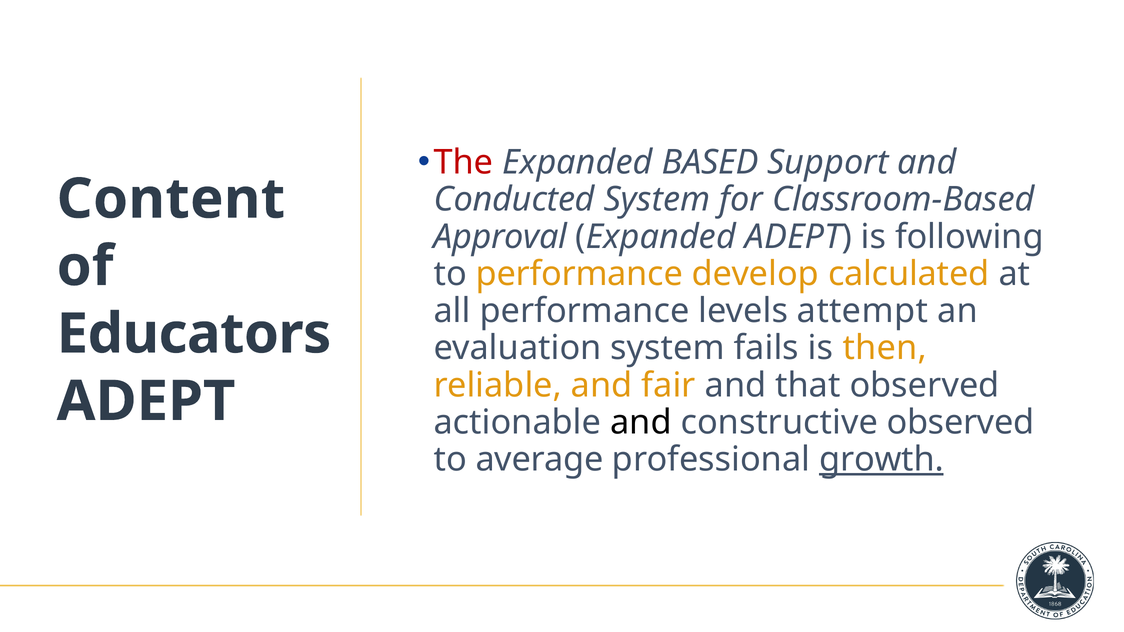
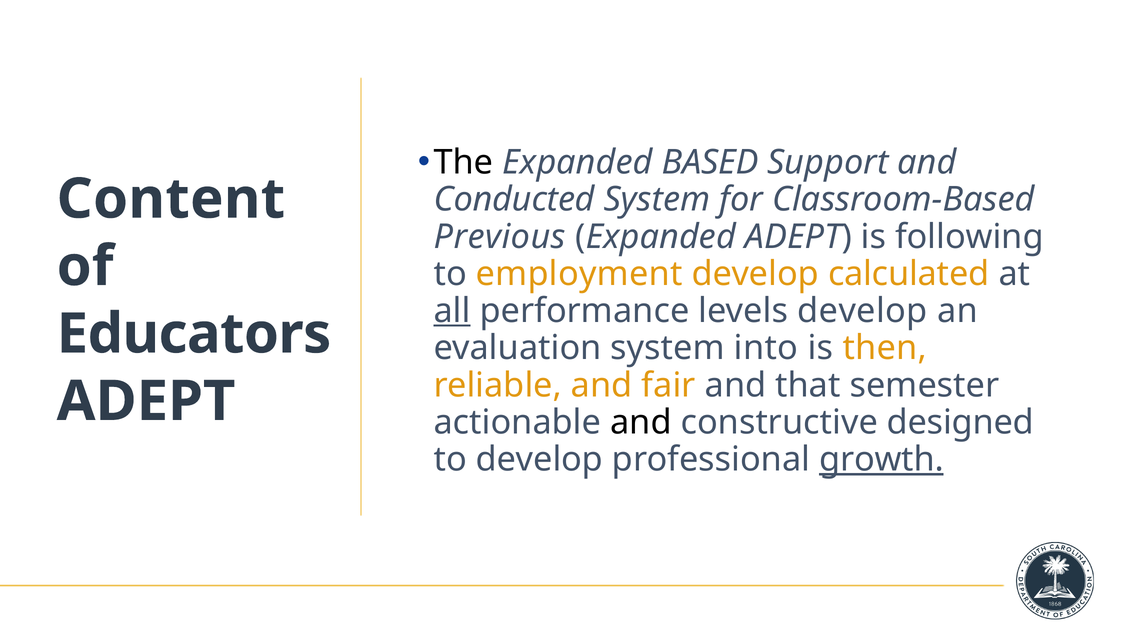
The colour: red -> black
Approval: Approval -> Previous
to performance: performance -> employment
all underline: none -> present
levels attempt: attempt -> develop
fails: fails -> into
that observed: observed -> semester
constructive observed: observed -> designed
to average: average -> develop
